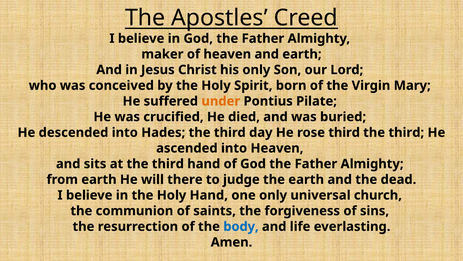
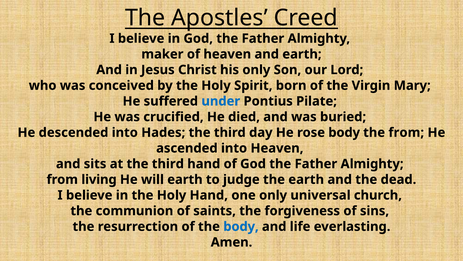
under colour: orange -> blue
rose third: third -> body
third at (406, 132): third -> from
from earth: earth -> living
will there: there -> earth
